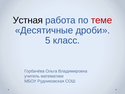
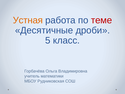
Устная colour: black -> orange
